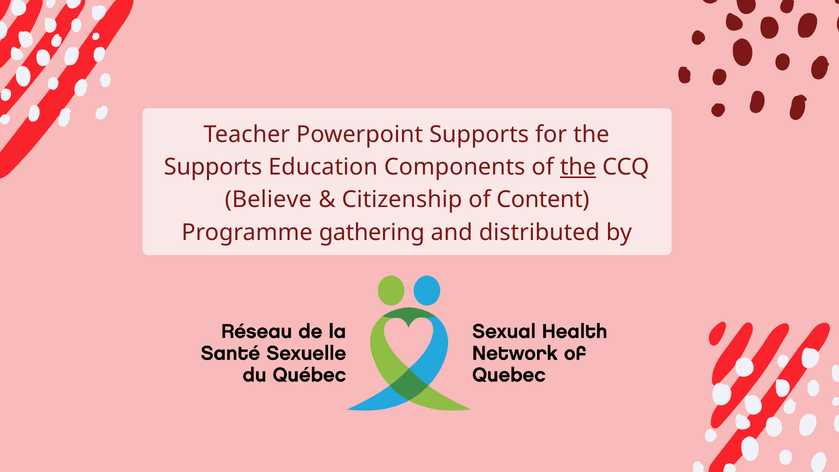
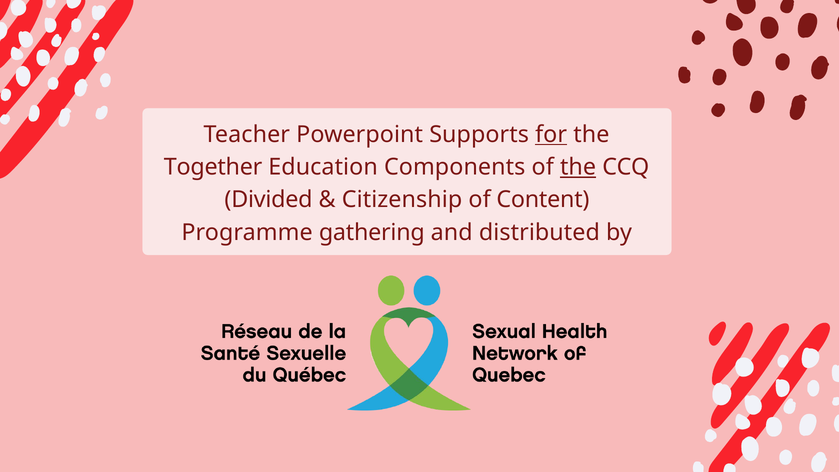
for underline: none -> present
Supports at (213, 167): Supports -> Together
Believe: Believe -> Divided
